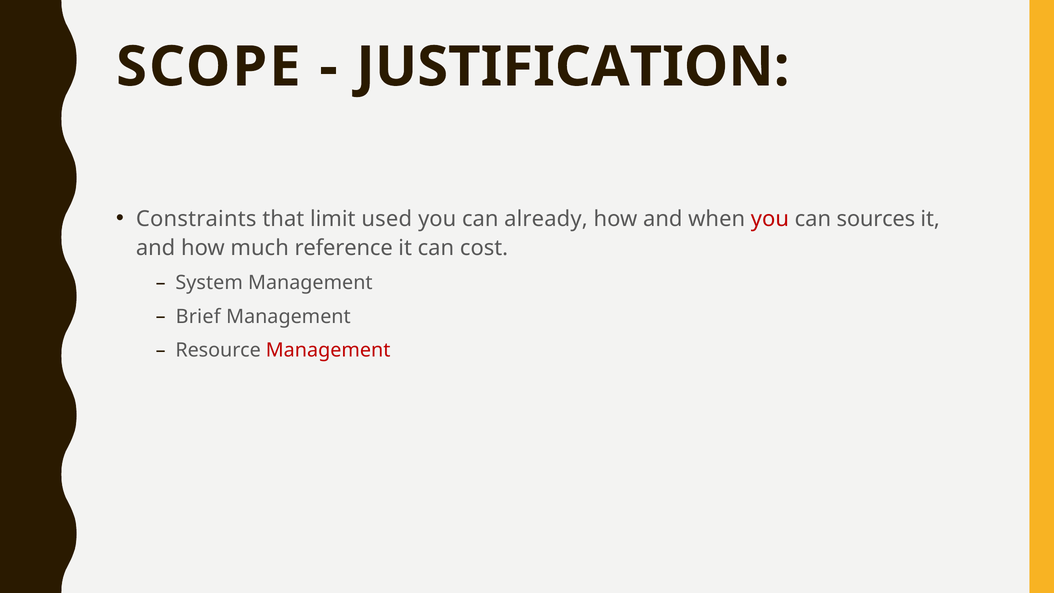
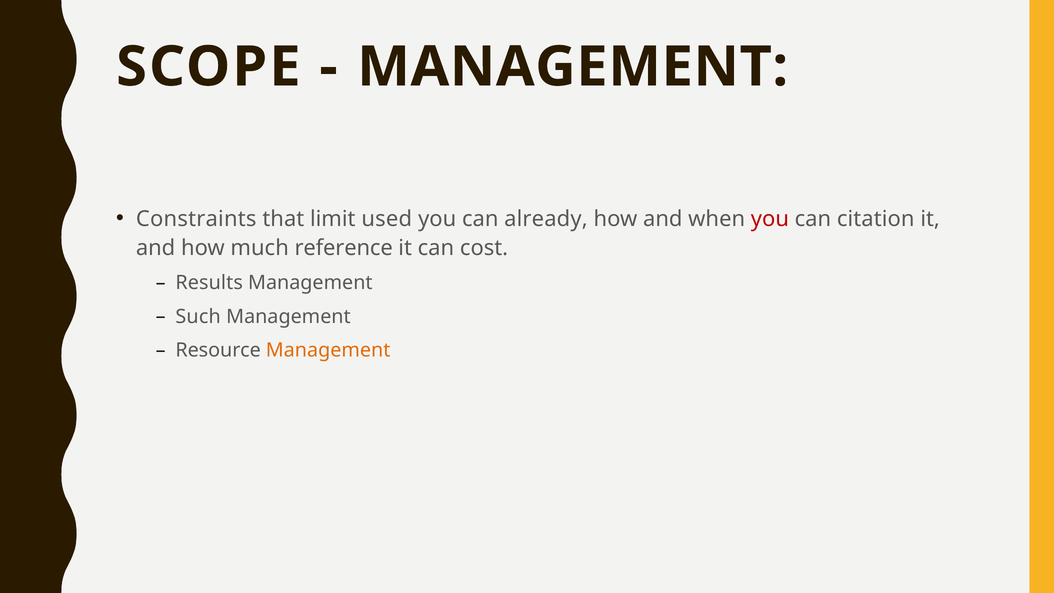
JUSTIFICATION at (573, 67): JUSTIFICATION -> MANAGEMENT
sources: sources -> citation
System: System -> Results
Brief: Brief -> Such
Management at (328, 350) colour: red -> orange
